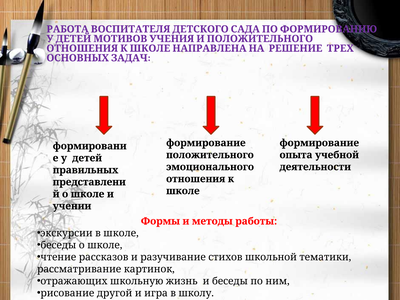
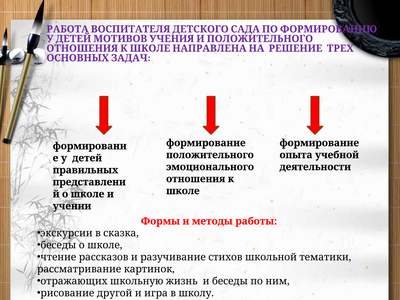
в школе: школе -> сказка
